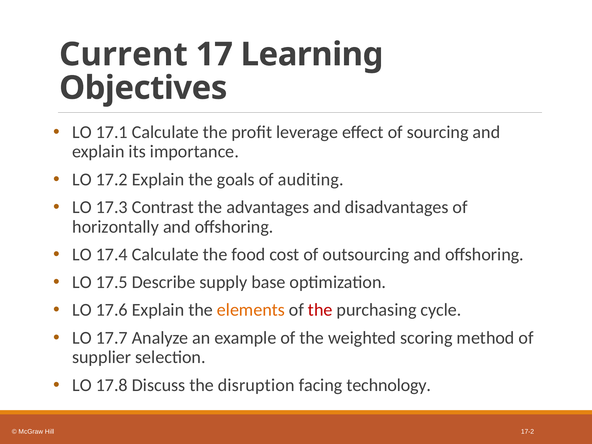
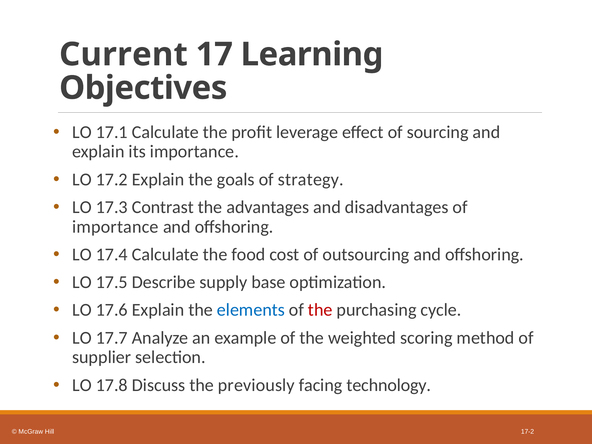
auditing: auditing -> strategy
horizontally at (116, 227): horizontally -> importance
elements colour: orange -> blue
disruption: disruption -> previously
